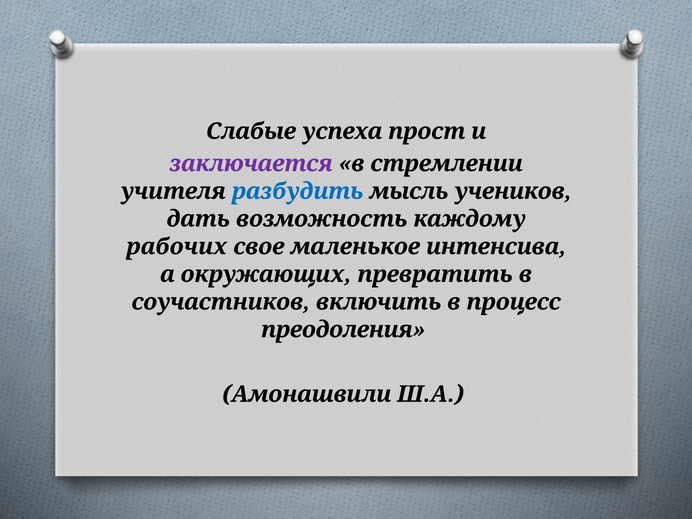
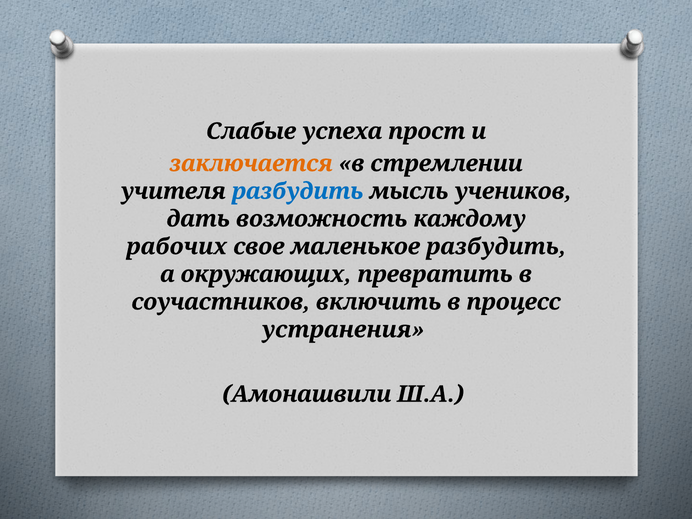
заключается colour: purple -> orange
маленькое интенсива: интенсива -> разбудить
преодоления: преодоления -> устранения
